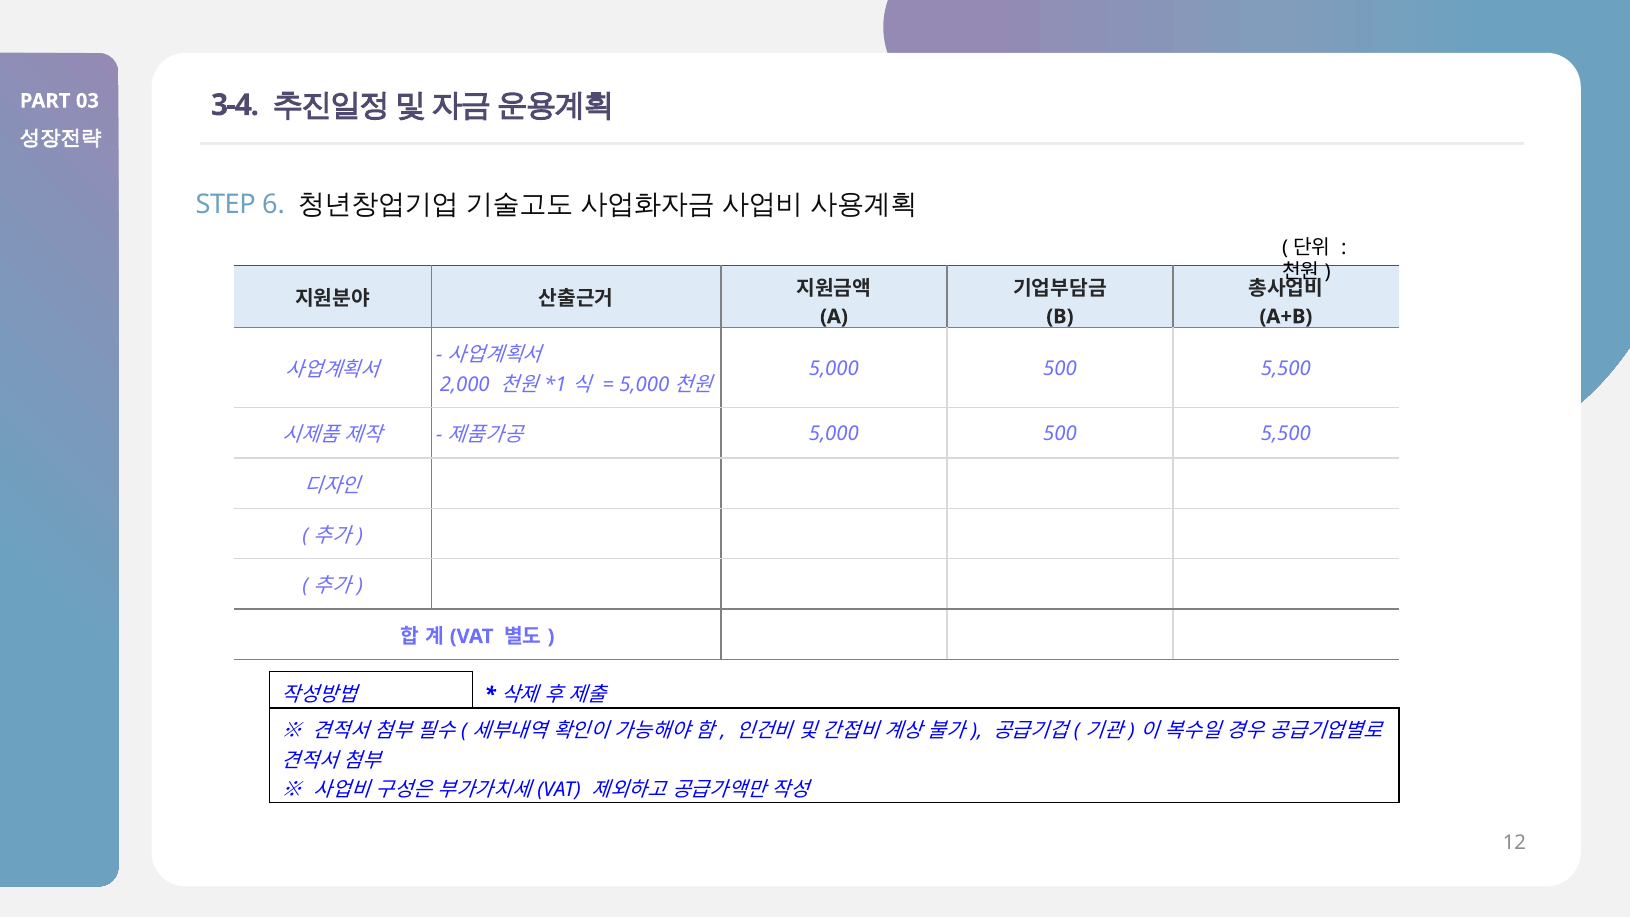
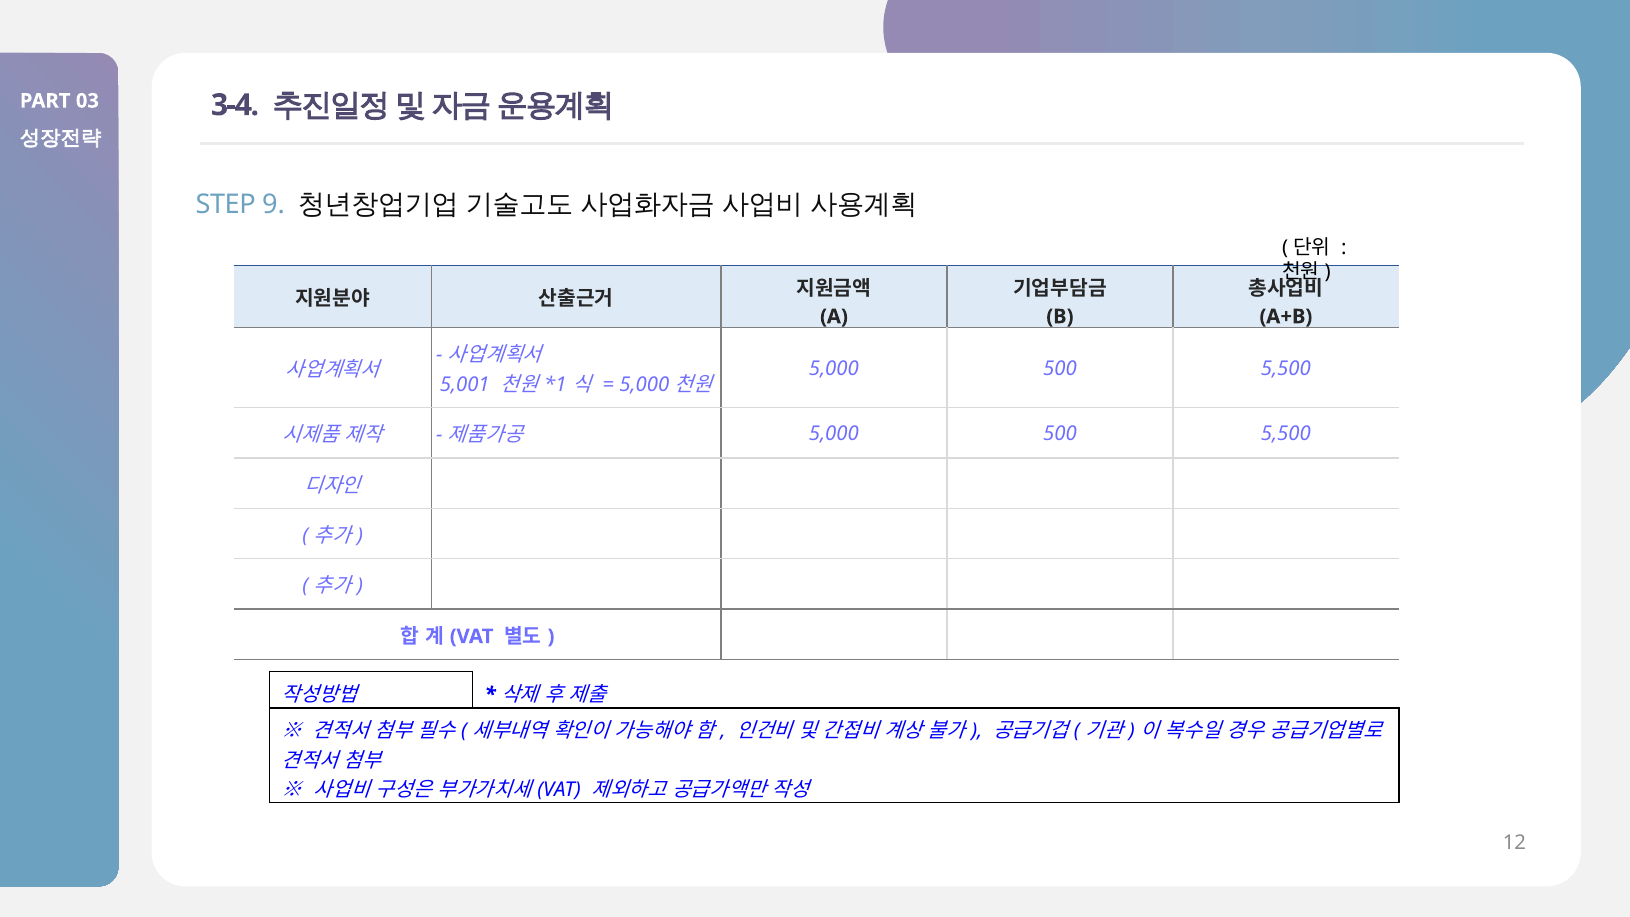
6: 6 -> 9
2,000: 2,000 -> 5,001
